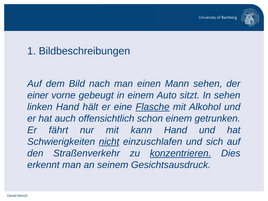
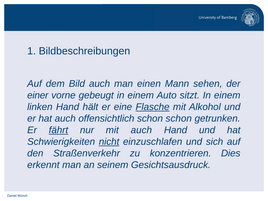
Bild nach: nach -> auch
sitzt In sehen: sehen -> einem
schon einem: einem -> schon
fährt underline: none -> present
mit kann: kann -> auch
konzentrieren underline: present -> none
